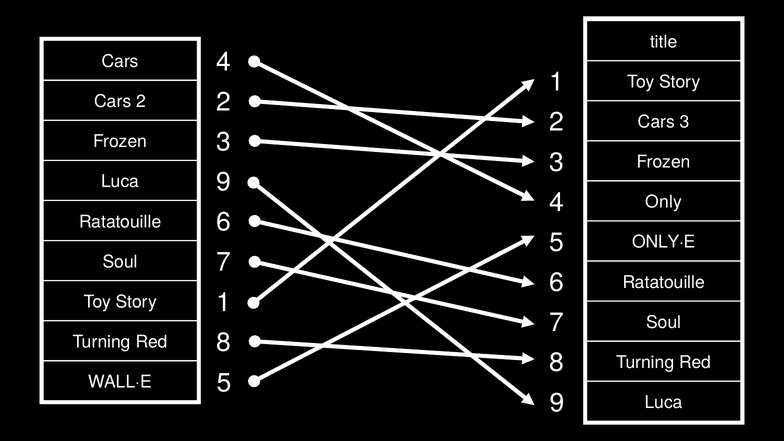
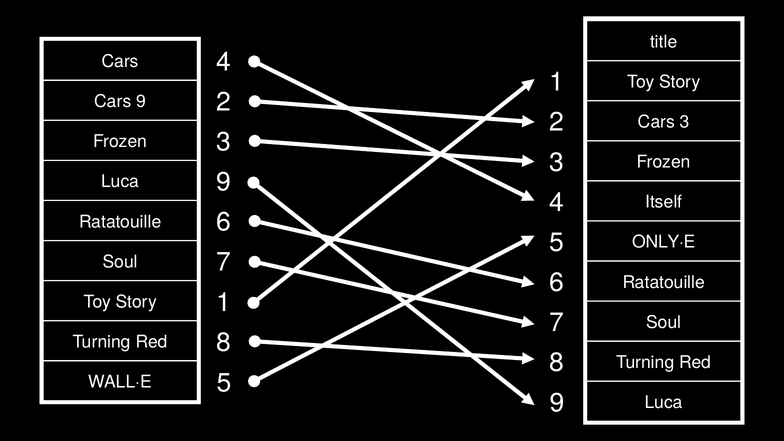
Cars 2: 2 -> 9
Only: Only -> Itself
